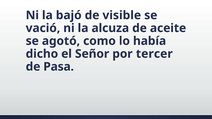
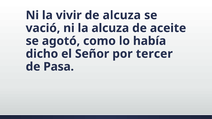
bajó: bajó -> vivir
de visible: visible -> alcuza
